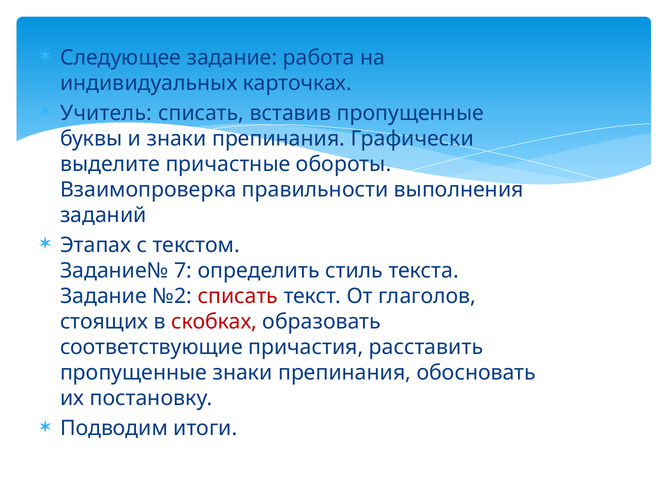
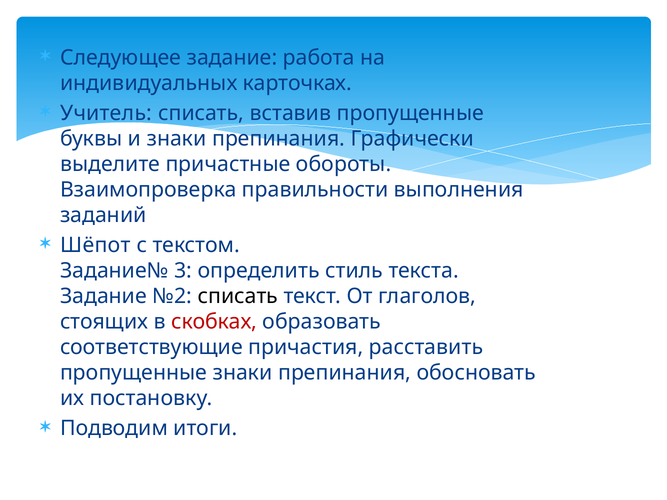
Этапах: Этапах -> Шёпот
7: 7 -> 3
списать at (238, 296) colour: red -> black
